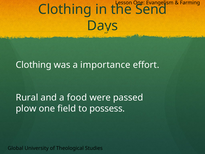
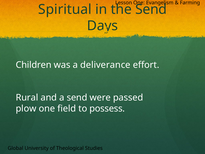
Clothing at (65, 9): Clothing -> Spiritual
Clothing at (34, 65): Clothing -> Children
importance: importance -> deliverance
a food: food -> send
